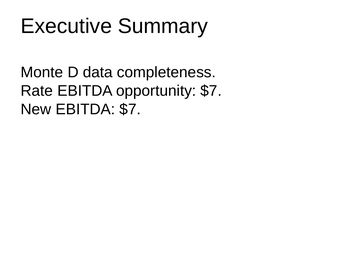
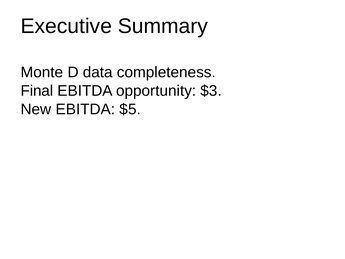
Rate: Rate -> Final
opportunity $7: $7 -> $3
EBITDA $7: $7 -> $5
